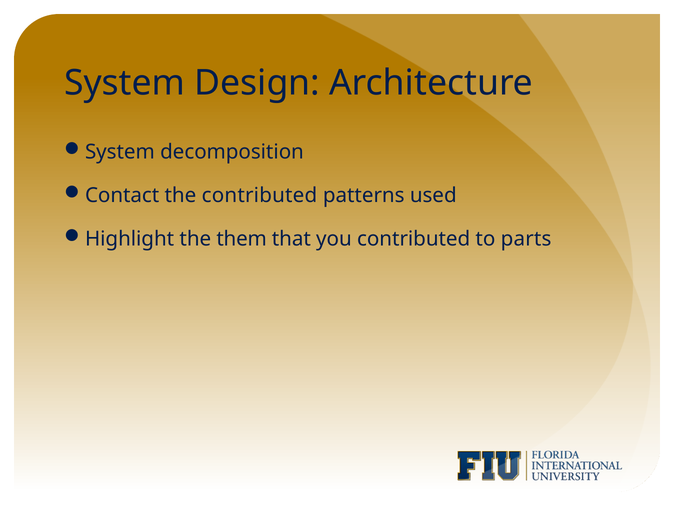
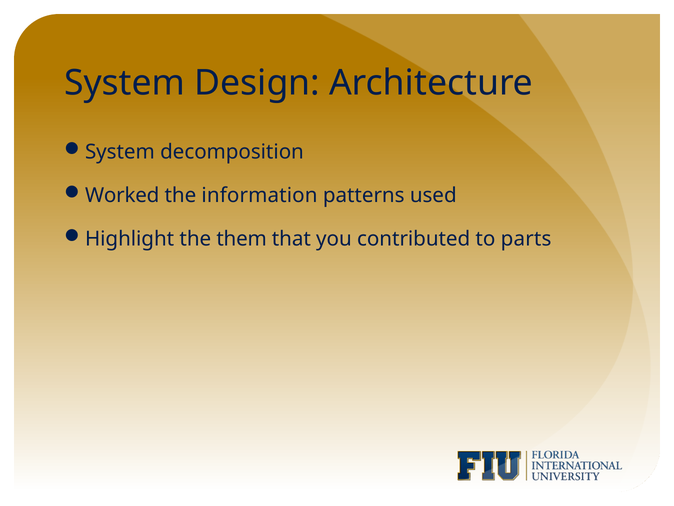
Contact: Contact -> Worked
the contributed: contributed -> information
